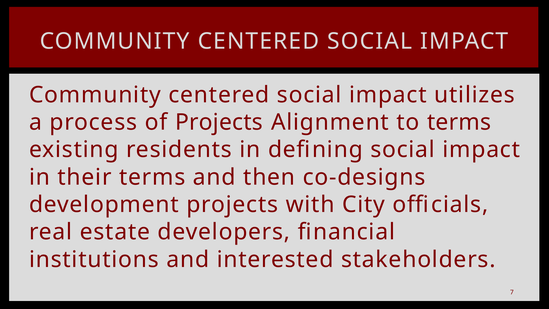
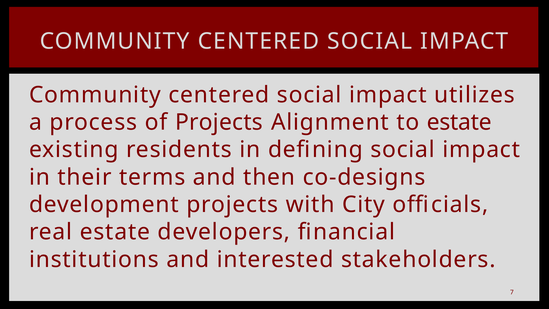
to terms: terms -> estate
